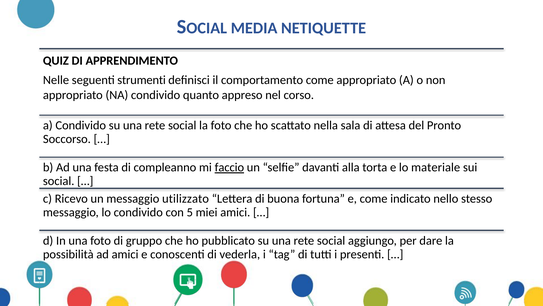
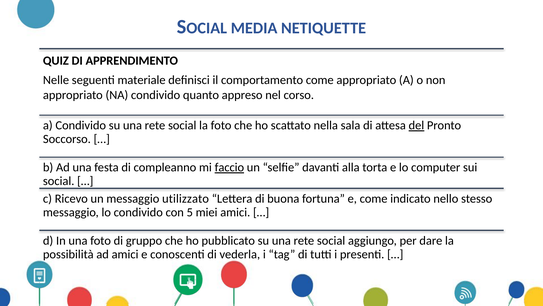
strumenti: strumenti -> materiale
del underline: none -> present
materiale: materiale -> computer
